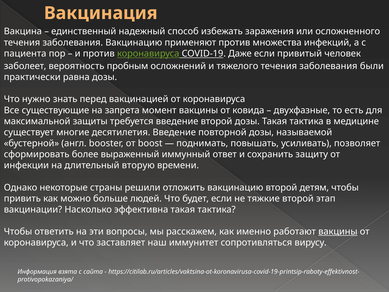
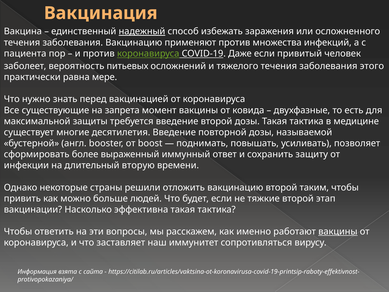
надежный underline: none -> present
пробным: пробным -> питьевых
были: были -> этого
равна дозы: дозы -> мере
детям: детям -> таким
